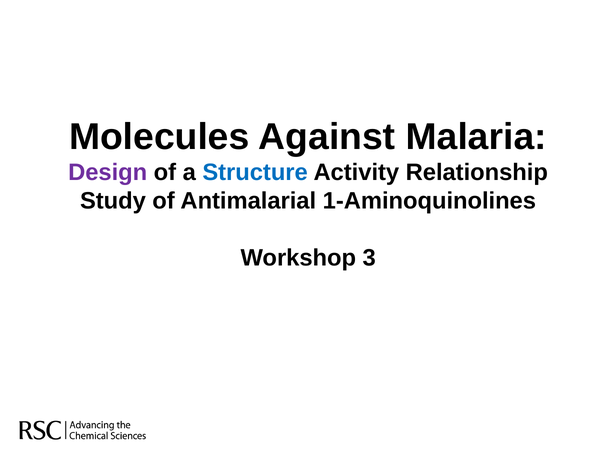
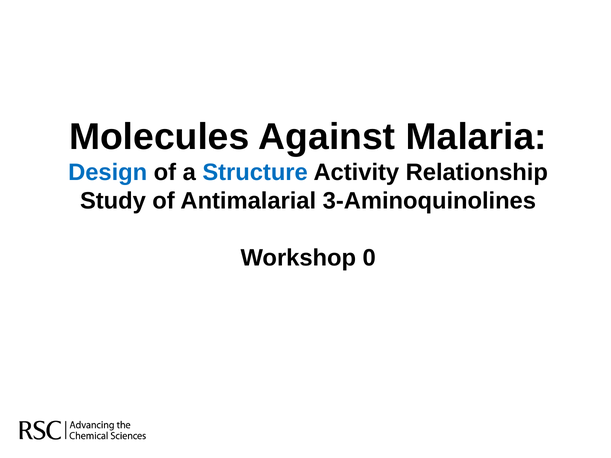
Design colour: purple -> blue
1-Aminoquinolines: 1-Aminoquinolines -> 3-Aminoquinolines
3: 3 -> 0
